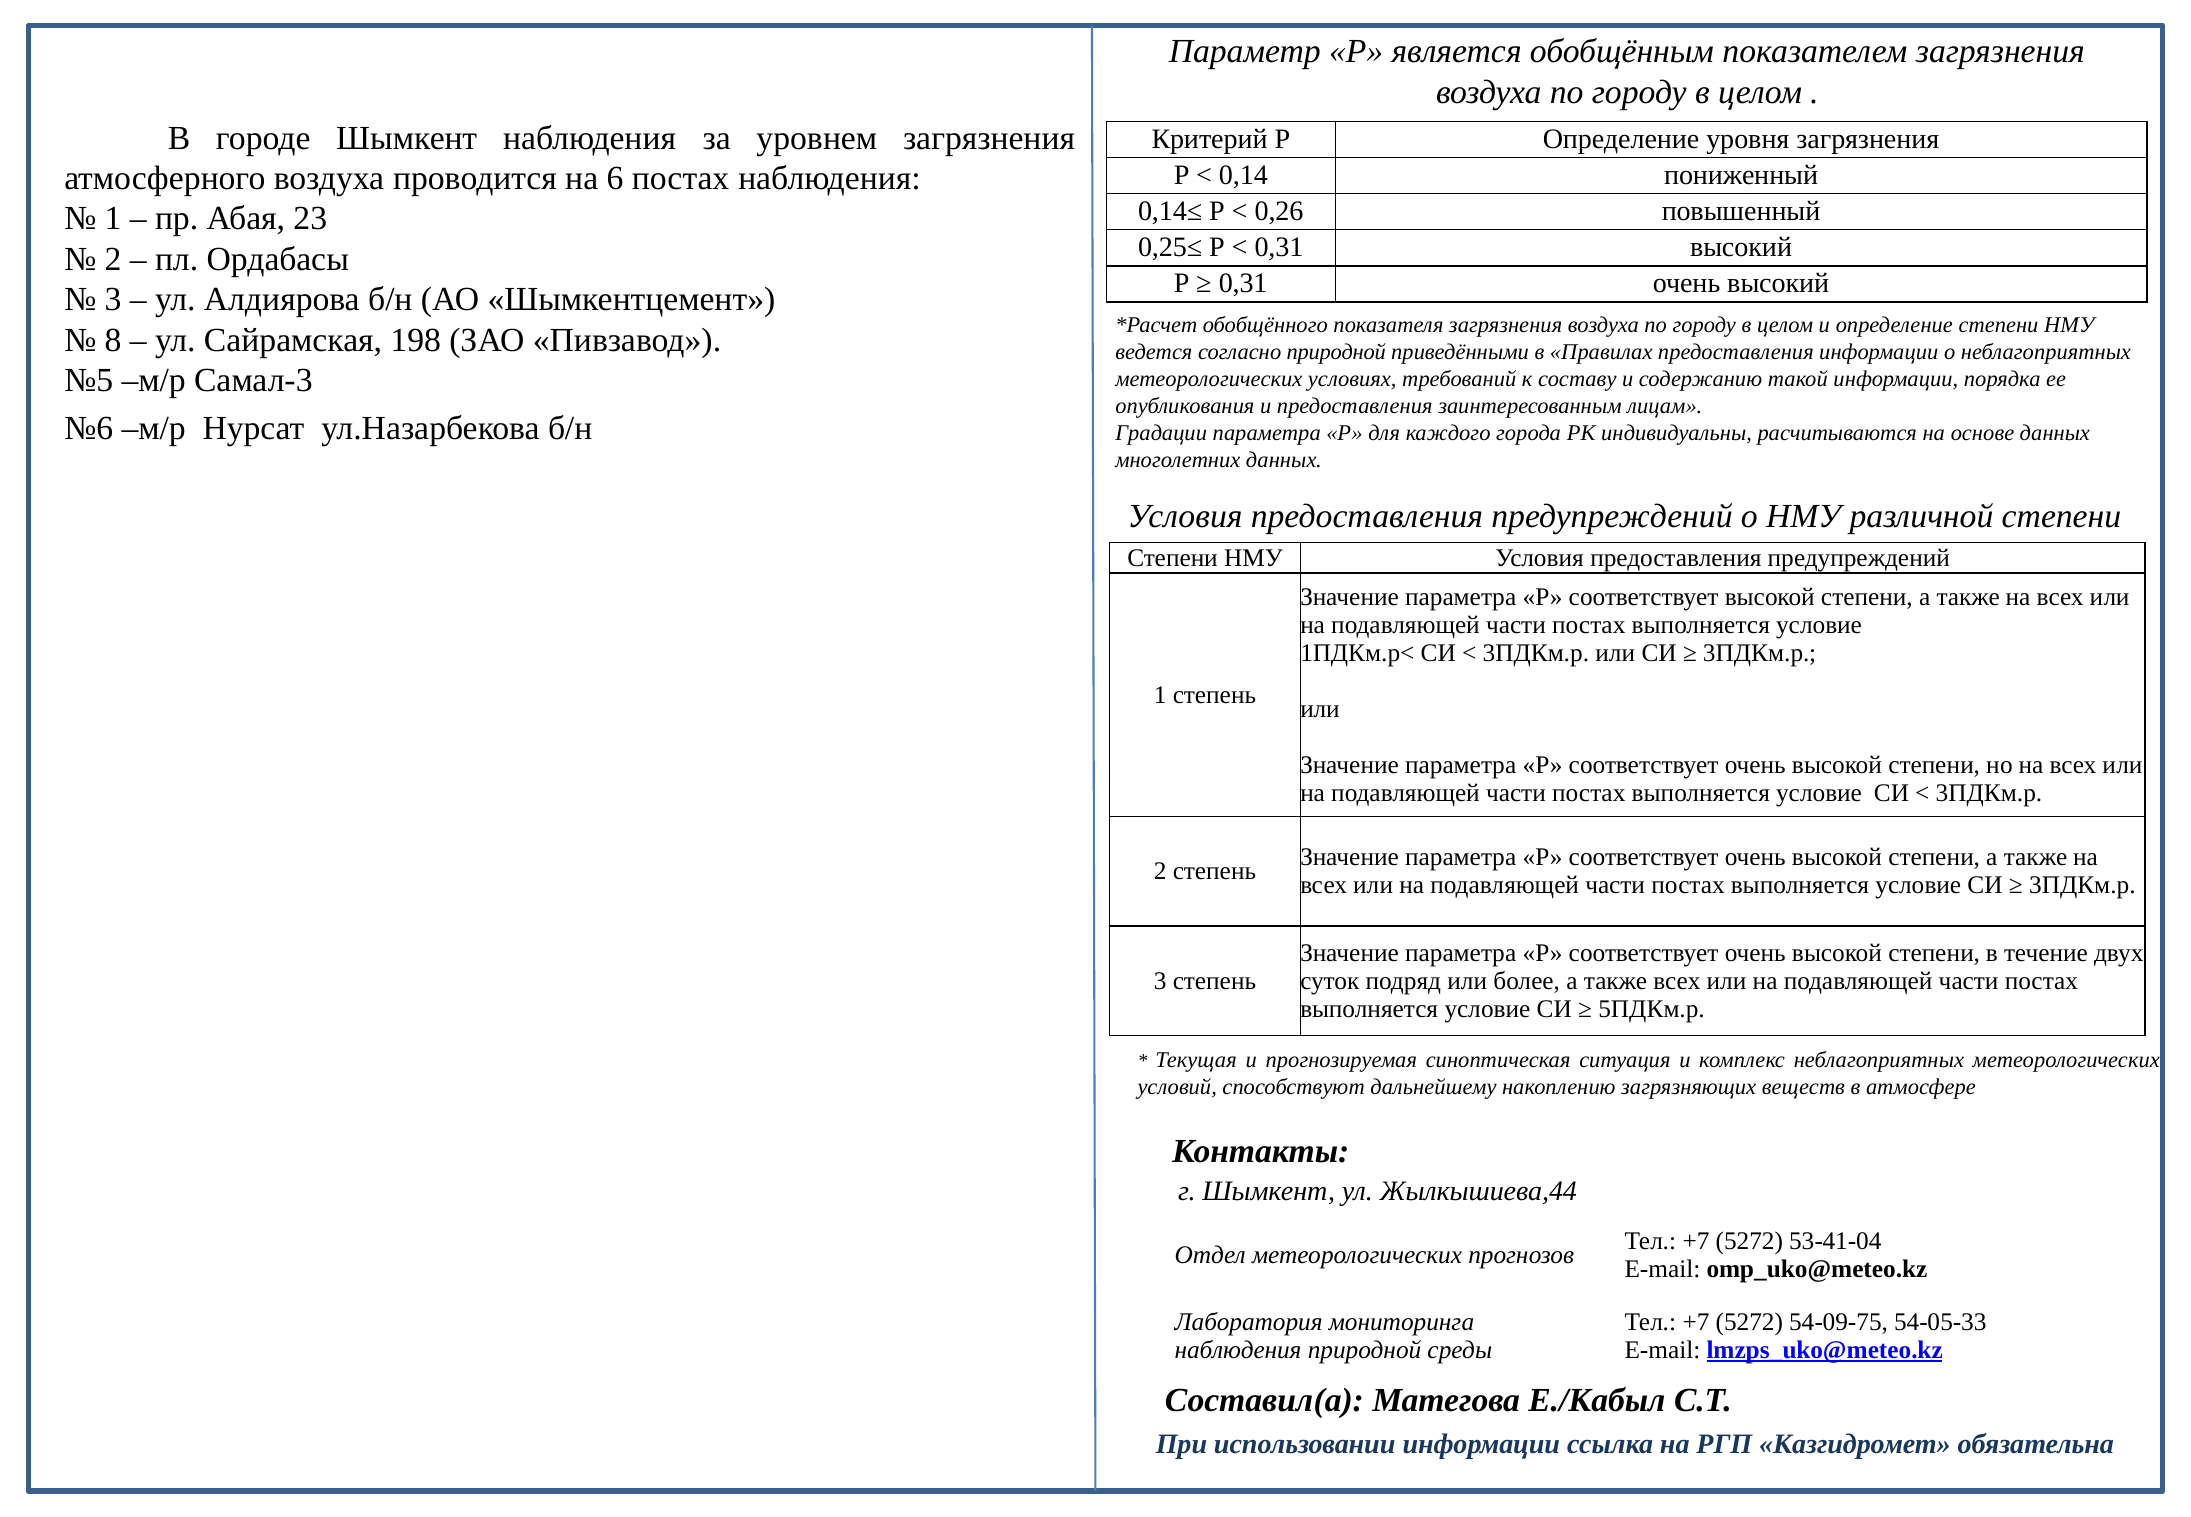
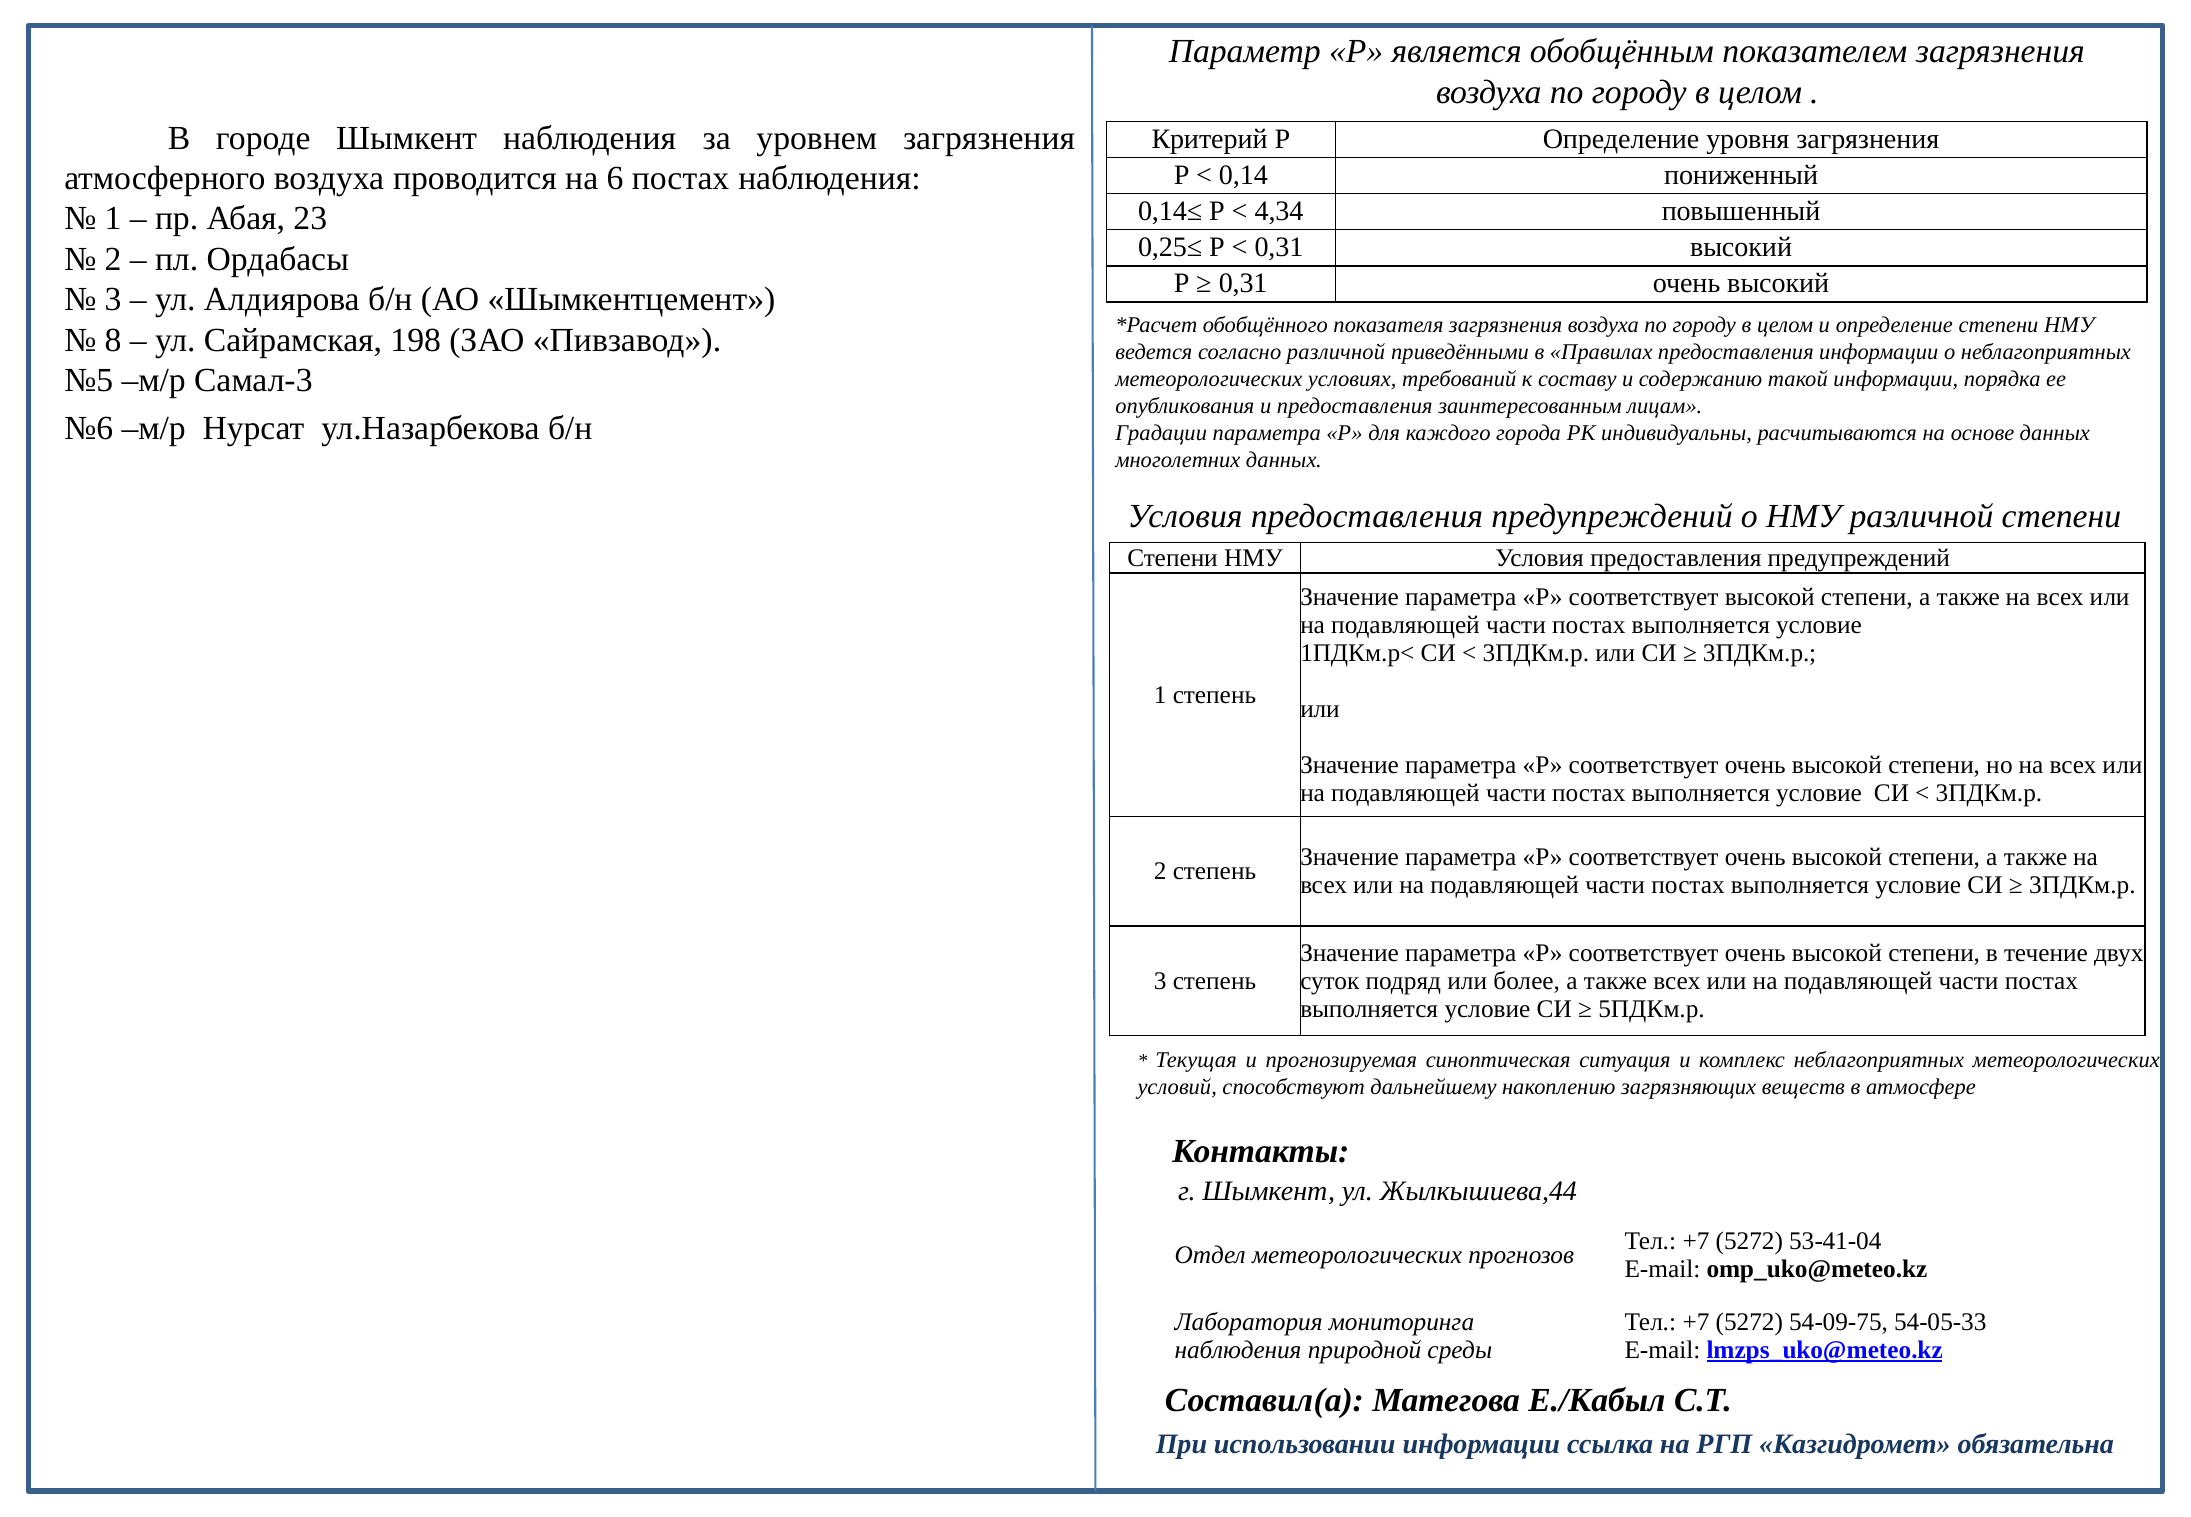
0,26: 0,26 -> 4,34
согласно природной: природной -> различной
